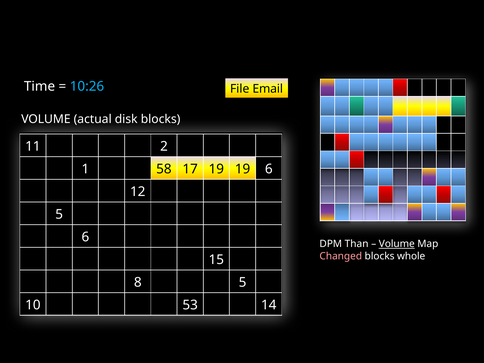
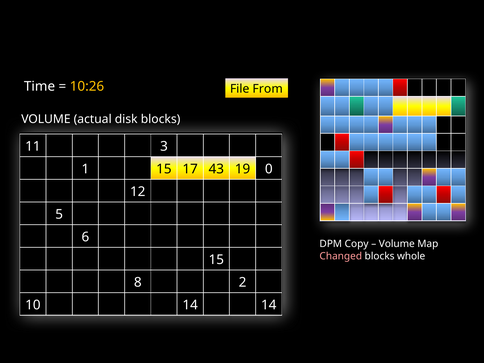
10:26 colour: light blue -> yellow
Email: Email -> From
2: 2 -> 3
1 58: 58 -> 15
17 19: 19 -> 43
19 6: 6 -> 0
Than: Than -> Copy
Volume at (397, 244) underline: present -> none
8 5: 5 -> 2
10 53: 53 -> 14
